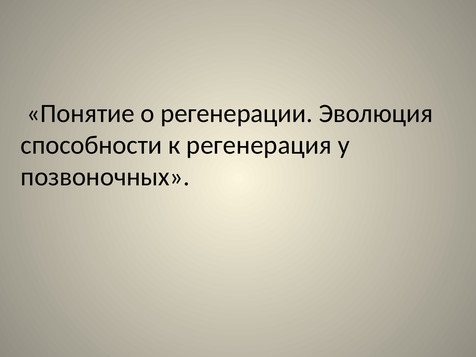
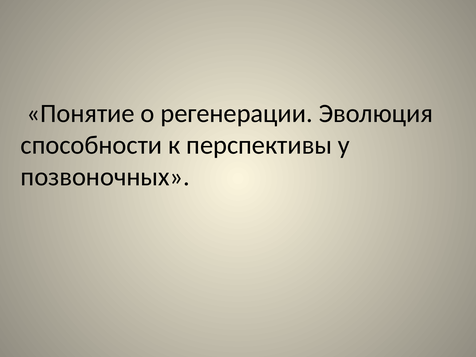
регенерация: регенерация -> перспективы
